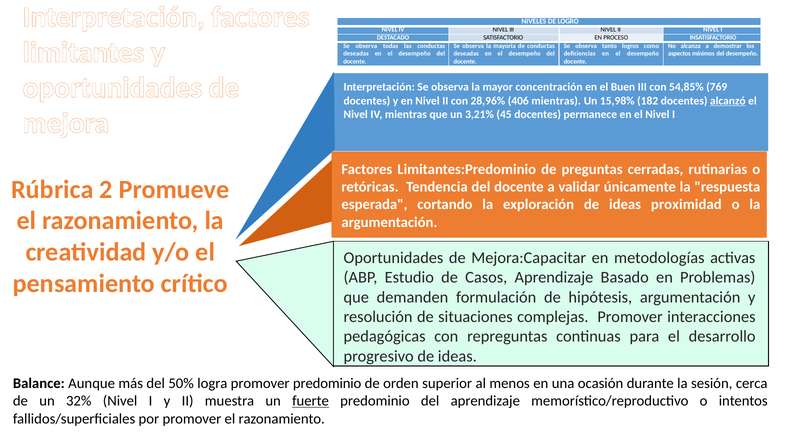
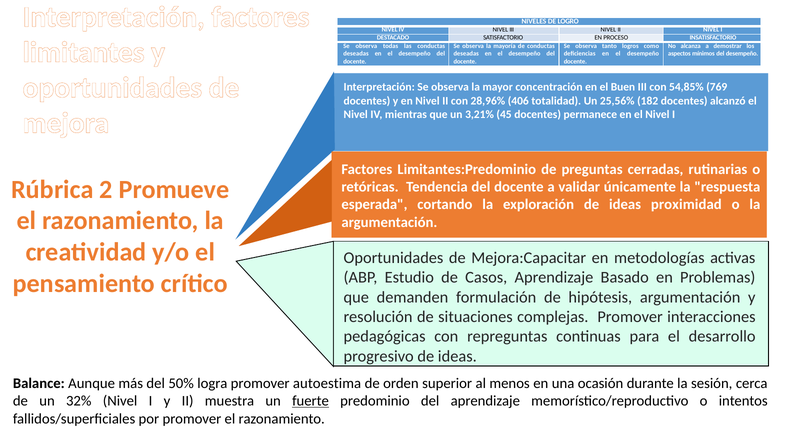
406 mientras: mientras -> totalidad
15,98%: 15,98% -> 25,56%
alcanzó underline: present -> none
promover predominio: predominio -> autoestima
